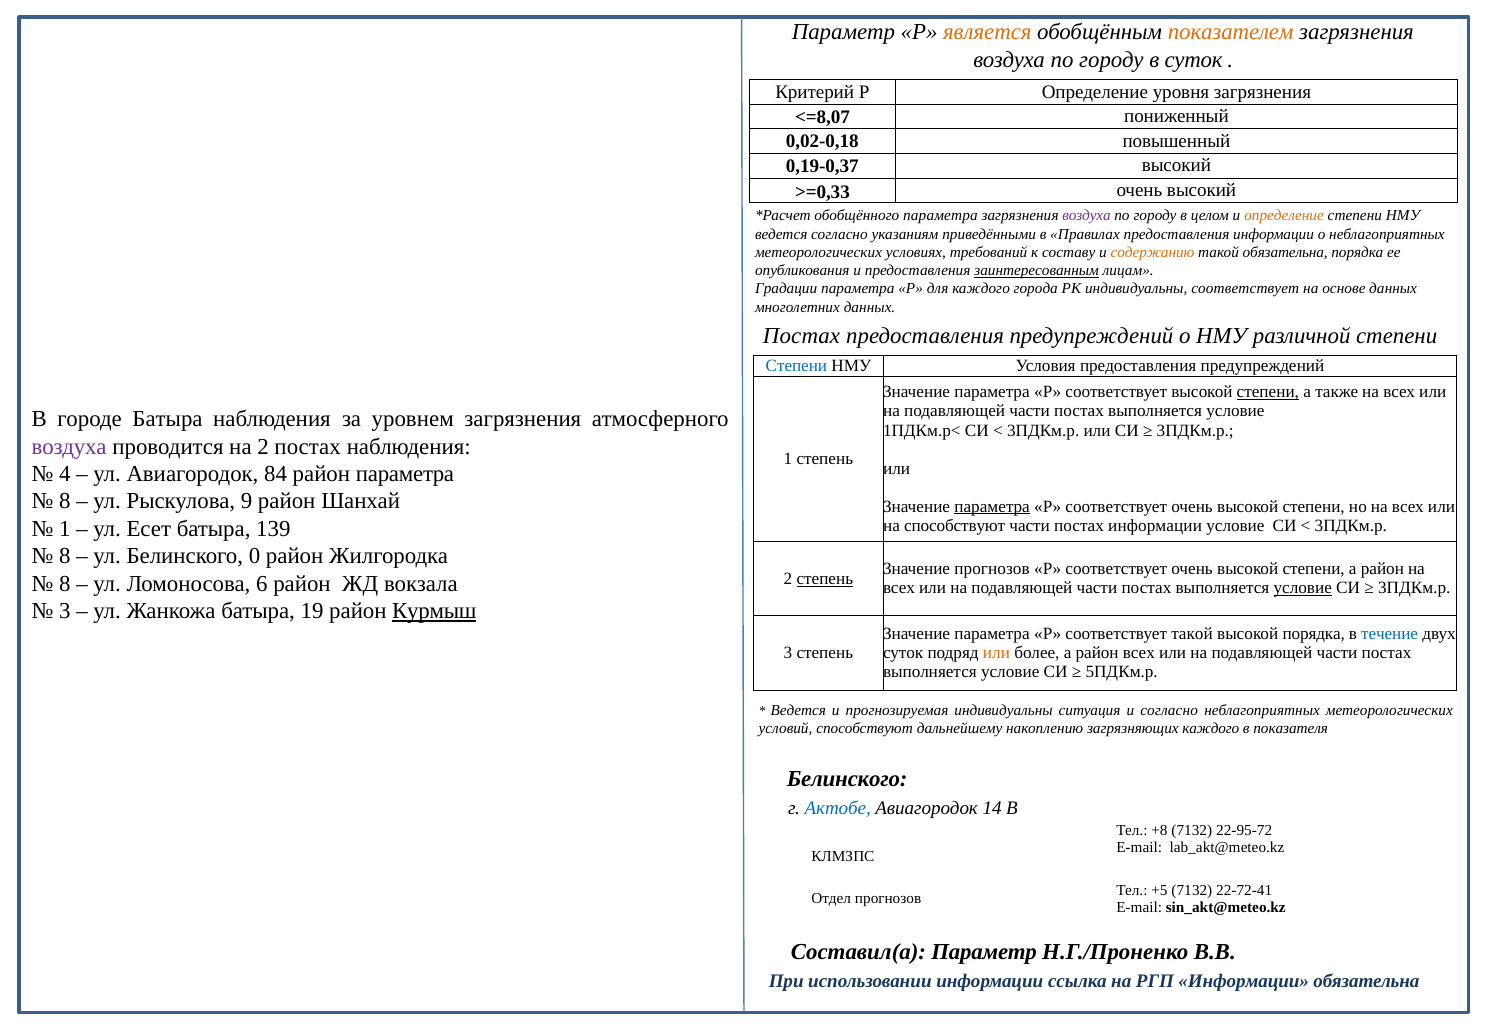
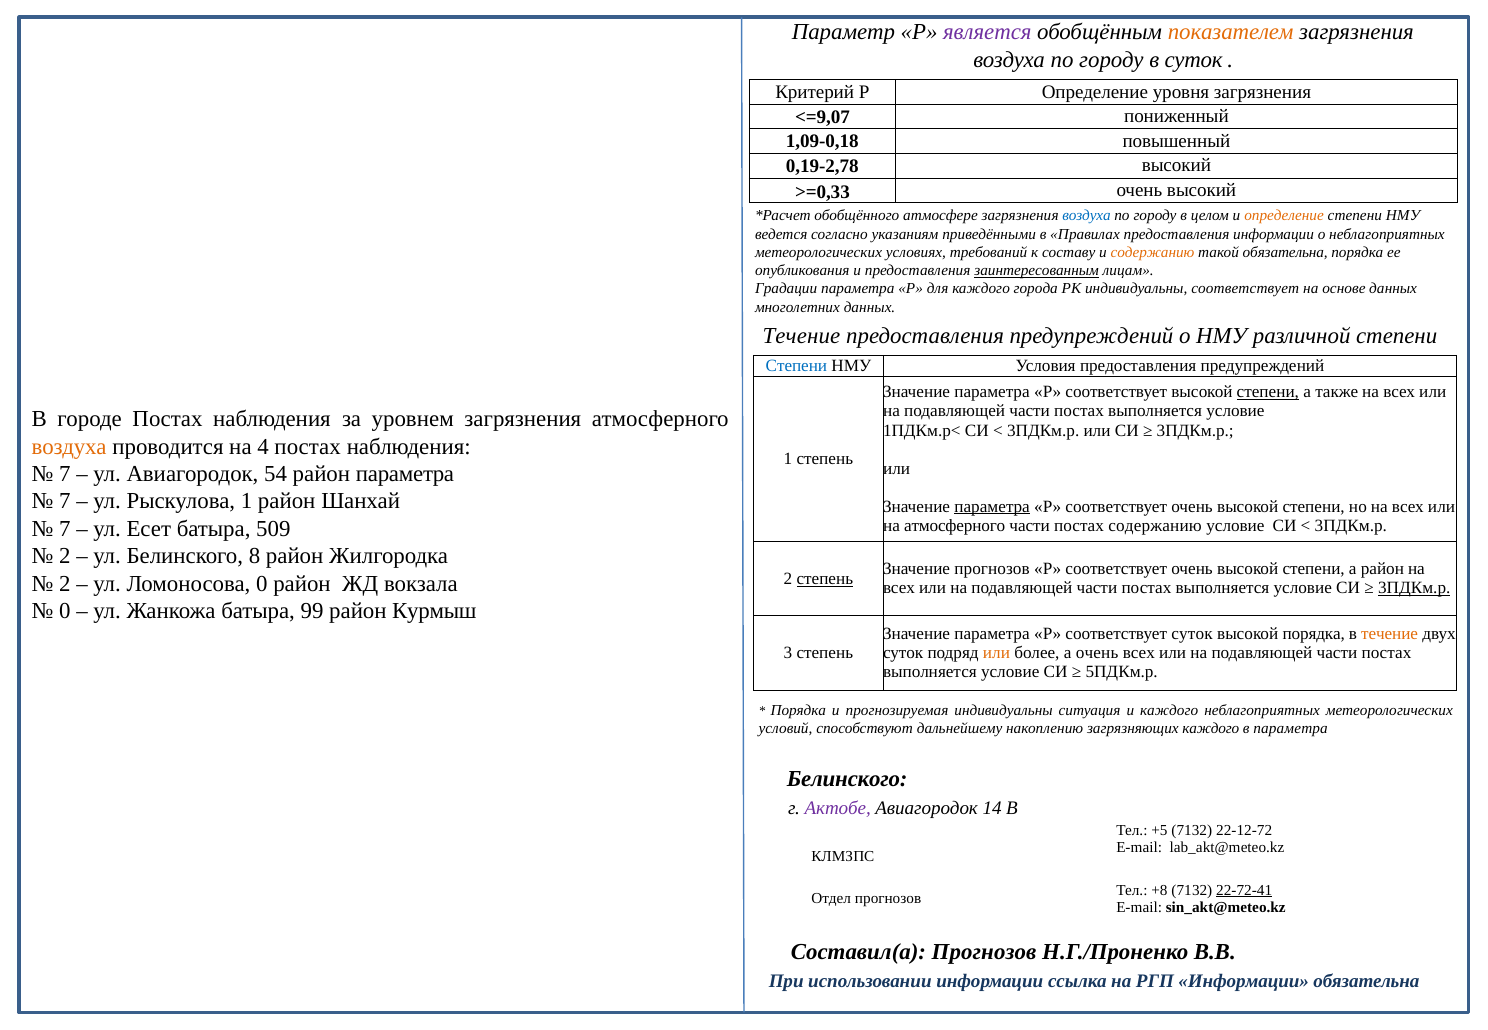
является colour: orange -> purple
<=8,07: <=8,07 -> <=9,07
0,02-0,18: 0,02-0,18 -> 1,09-0,18
0,19-0,37: 0,19-0,37 -> 0,19-2,78
обобщённого параметра: параметра -> атмосфере
воздуха at (1087, 216) colour: purple -> blue
Постах at (801, 336): Постах -> Течение
городе Батыра: Батыра -> Постах
воздуха at (69, 447) colour: purple -> orange
на 2: 2 -> 4
4 at (65, 474): 4 -> 7
84: 84 -> 54
8 at (65, 502): 8 -> 7
Рыскулова 9: 9 -> 1
на способствуют: способствуют -> атмосферного
постах информации: информации -> содержанию
1 at (65, 529): 1 -> 7
139: 139 -> 509
8 at (65, 556): 8 -> 2
0: 0 -> 8
8 at (65, 584): 8 -> 2
Ломоносова 6: 6 -> 0
условие at (1303, 588) underline: present -> none
3ПДКм.р at (1414, 588) underline: none -> present
3 at (65, 611): 3 -> 0
19: 19 -> 99
Курмыш underline: present -> none
соответствует такой: такой -> суток
течение at (1390, 634) colour: blue -> orange
более а район: район -> очень
Ведется at (798, 711): Ведется -> Порядка
и согласно: согласно -> каждого
в показателя: показателя -> параметра
Актобе colour: blue -> purple
+8: +8 -> +5
22-95-72: 22-95-72 -> 22-12-72
+5: +5 -> +8
22-72-41 underline: none -> present
Составил(а Параметр: Параметр -> Прогнозов
